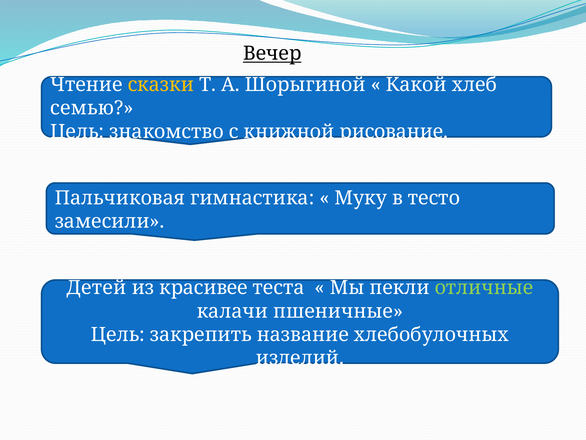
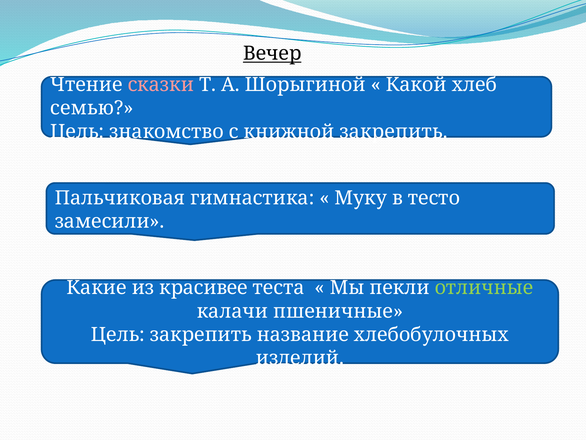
сказки colour: yellow -> pink
книжной рисование: рисование -> закрепить
Детей: Детей -> Какие
